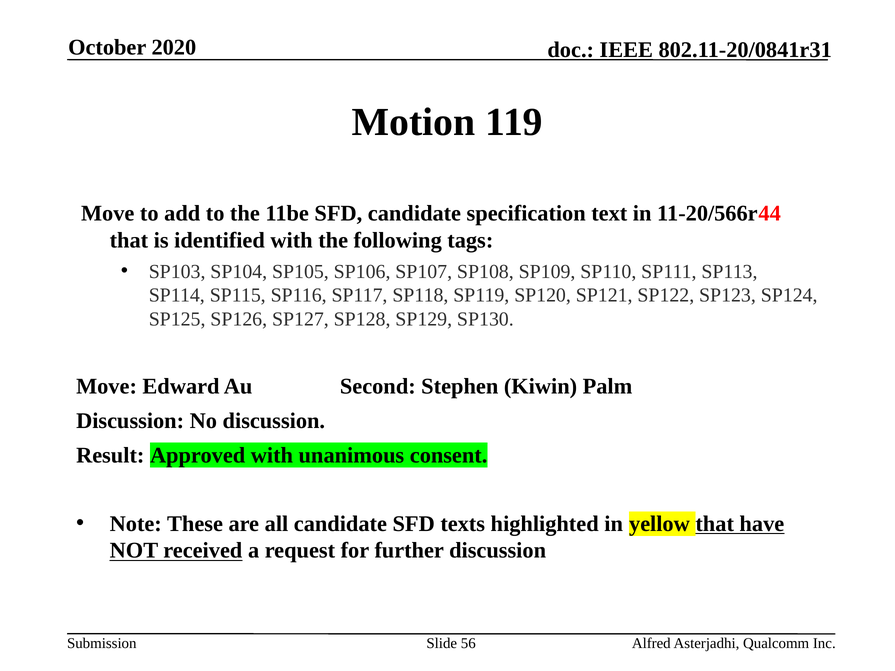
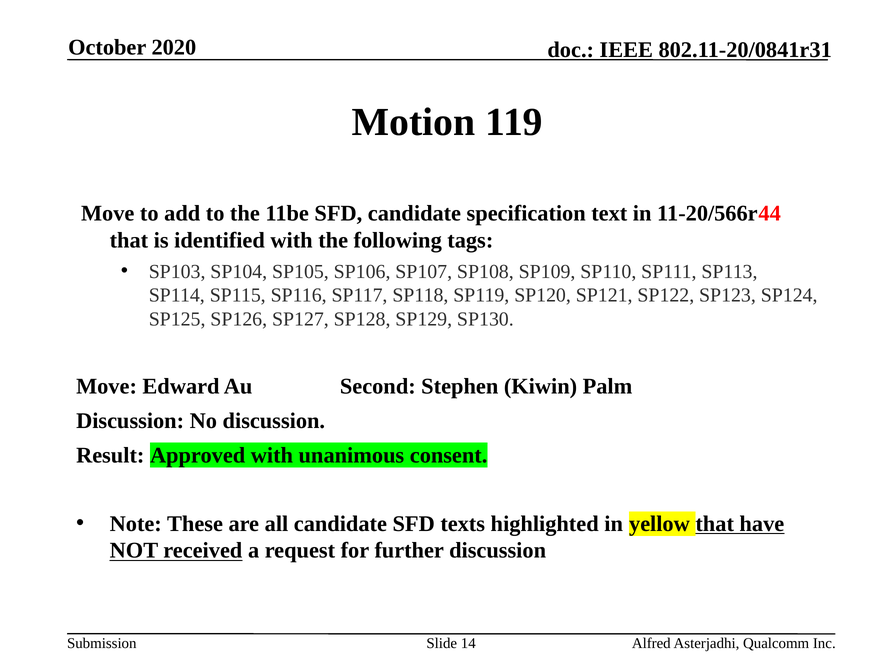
56: 56 -> 14
